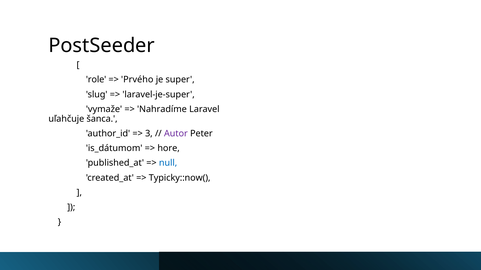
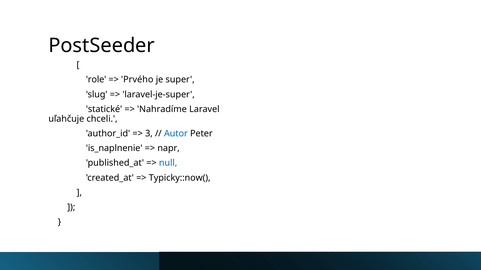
vymaže: vymaže -> statické
šanca: šanca -> chceli
Autor colour: purple -> blue
is_dátumom: is_dátumom -> is_naplnenie
hore: hore -> napr
